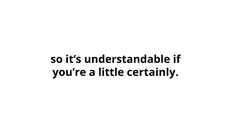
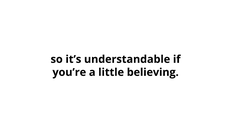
certainly: certainly -> believing
